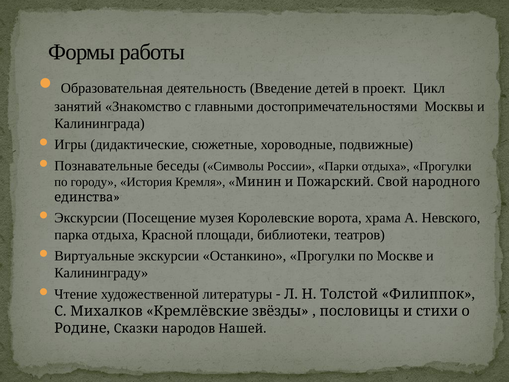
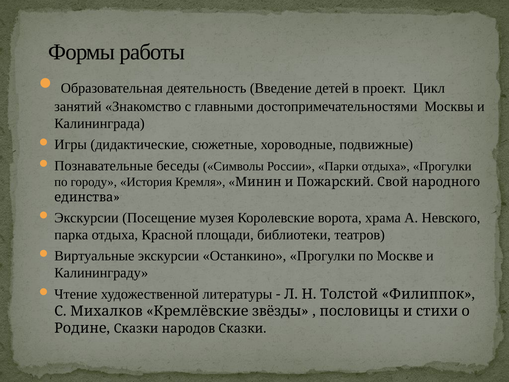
народов Нашей: Нашей -> Сказки
